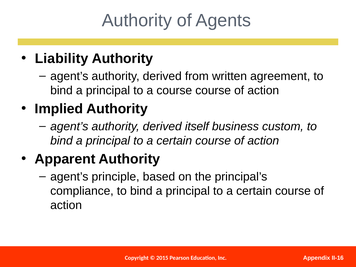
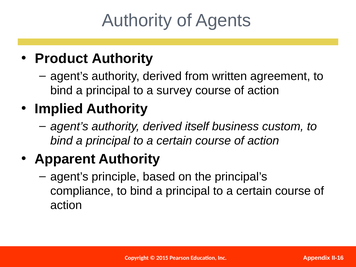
Liability: Liability -> Product
a course: course -> survey
